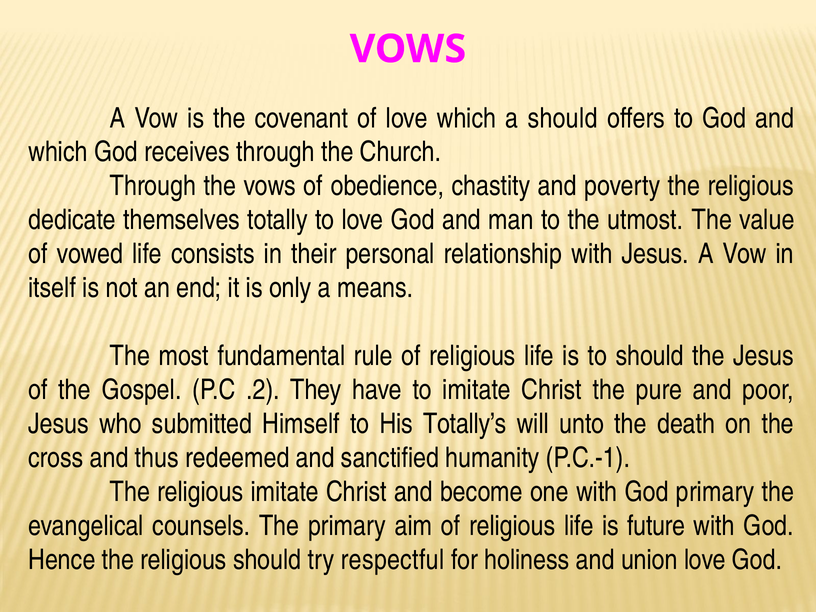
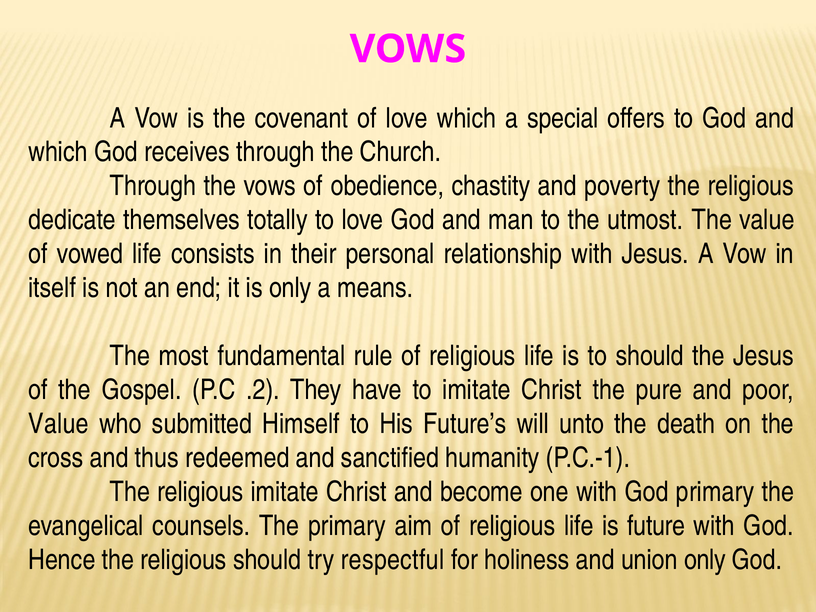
a should: should -> special
Jesus at (59, 424): Jesus -> Value
Totally’s: Totally’s -> Future’s
union love: love -> only
